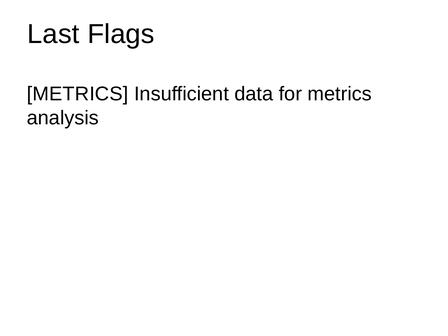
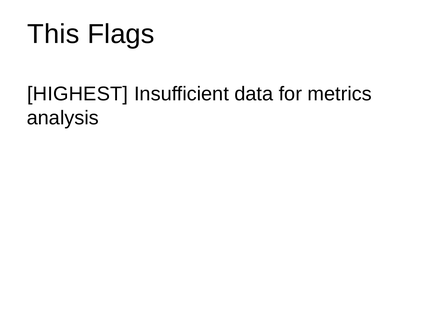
Last: Last -> This
METRICS at (78, 94): METRICS -> HIGHEST
